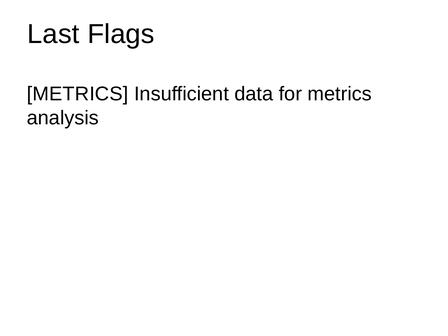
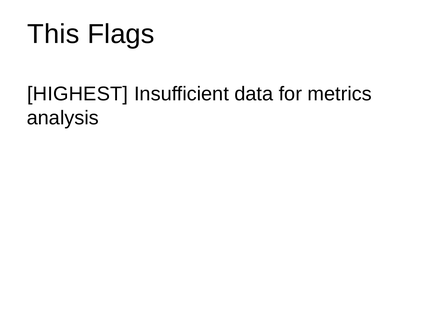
Last: Last -> This
METRICS at (78, 94): METRICS -> HIGHEST
